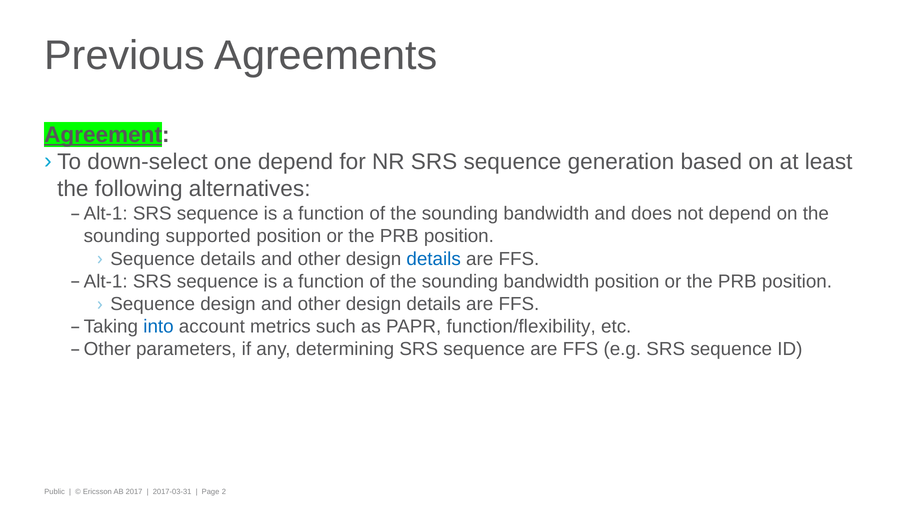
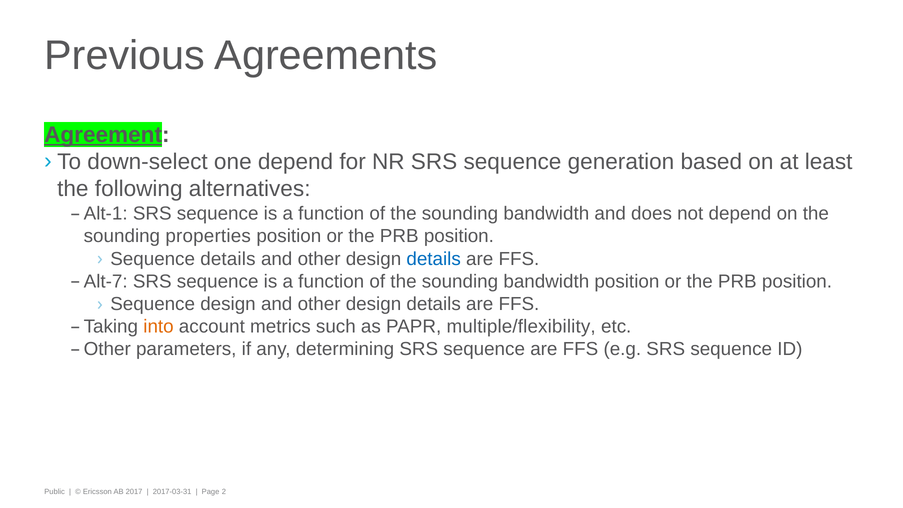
supported: supported -> properties
Alt-1 at (106, 281): Alt-1 -> Alt-7
into colour: blue -> orange
function/flexibility: function/flexibility -> multiple/flexibility
